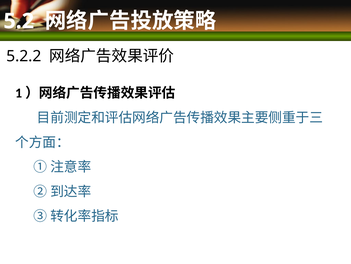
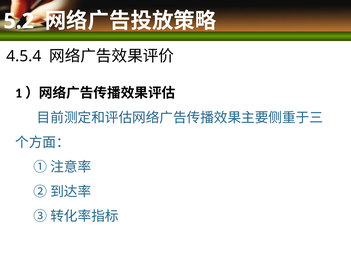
5.2.2: 5.2.2 -> 4.5.4
